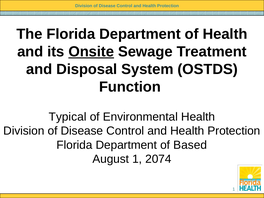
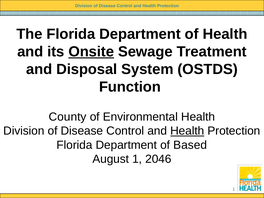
Typical: Typical -> County
Health at (187, 131) underline: none -> present
2074: 2074 -> 2046
